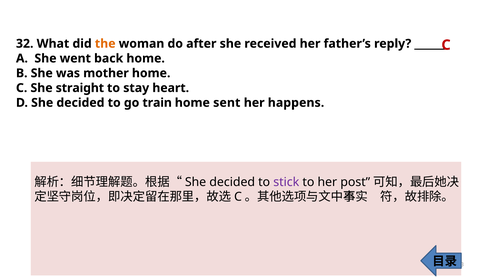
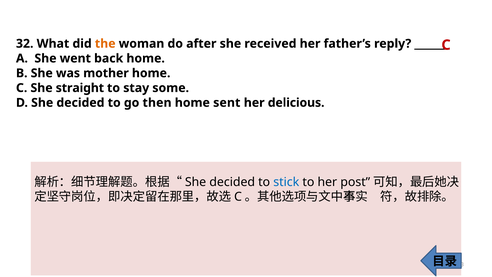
heart: heart -> some
train: train -> then
happens: happens -> delicious
stick colour: purple -> blue
